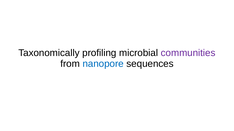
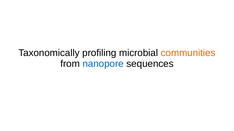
communities colour: purple -> orange
